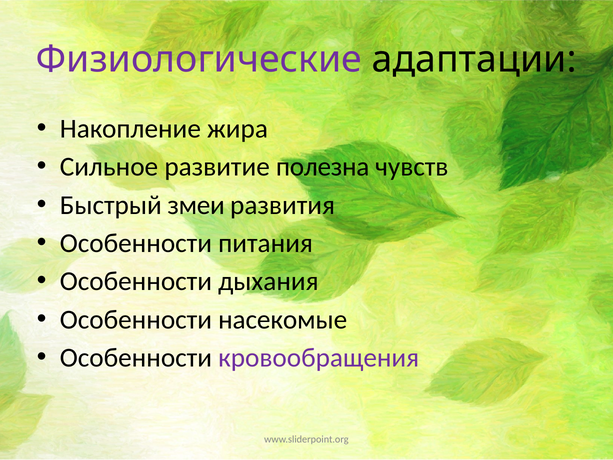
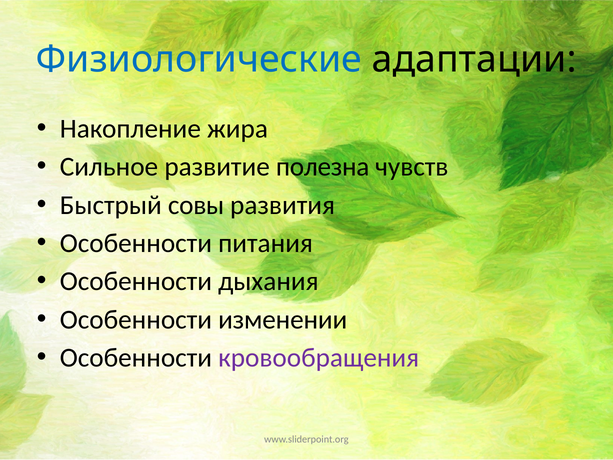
Физиологические colour: purple -> blue
змеи: змеи -> совы
насекомые: насекомые -> изменении
